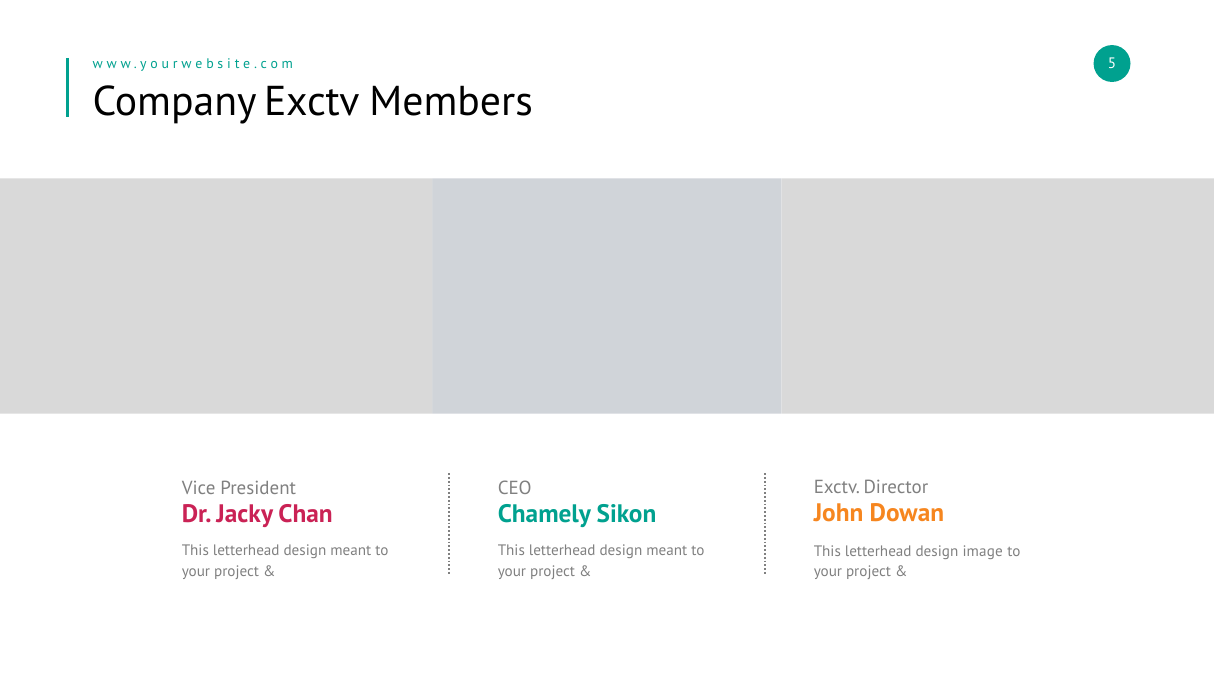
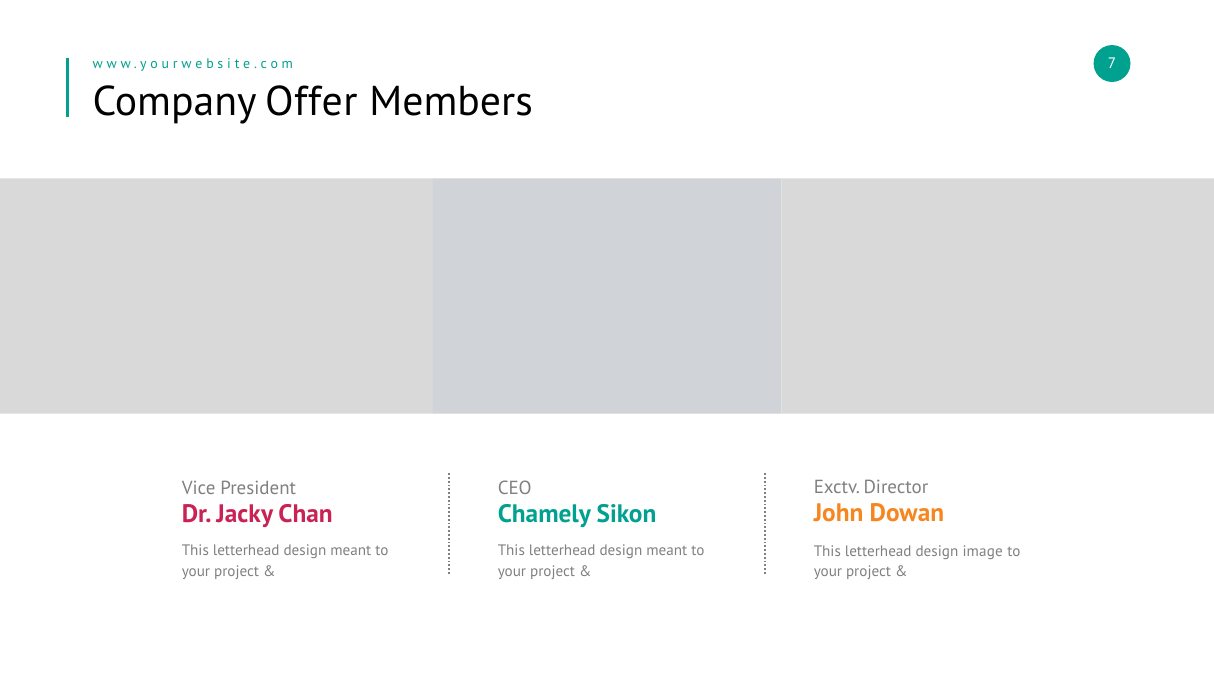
5: 5 -> 7
Company Exctv: Exctv -> Offer
